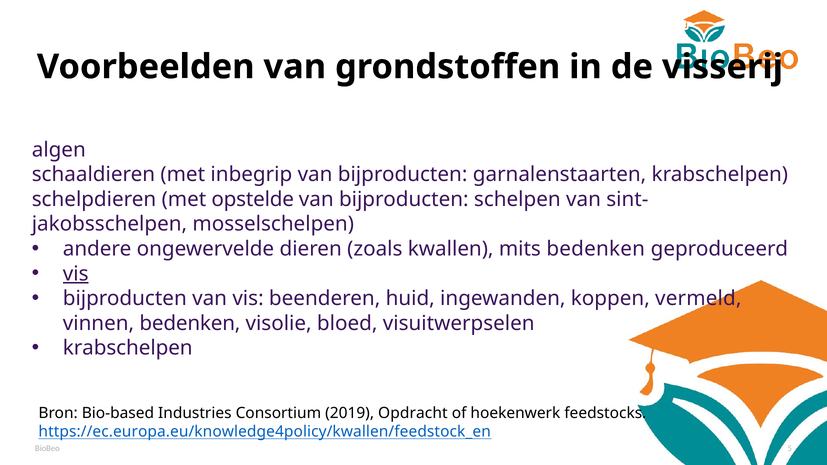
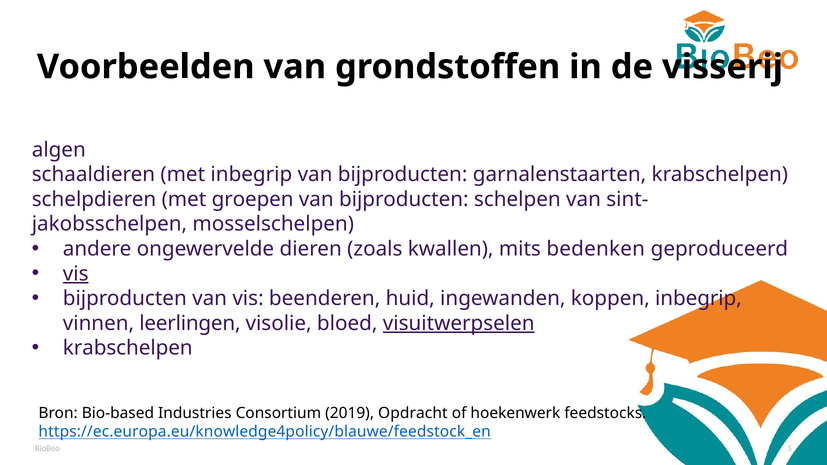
opstelde: opstelde -> groepen
koppen vermeld: vermeld -> inbegrip
vinnen bedenken: bedenken -> leerlingen
visuitwerpselen underline: none -> present
https://ec.europa.eu/knowledge4policy/kwallen/feedstock_en: https://ec.europa.eu/knowledge4policy/kwallen/feedstock_en -> https://ec.europa.eu/knowledge4policy/blauwe/feedstock_en
